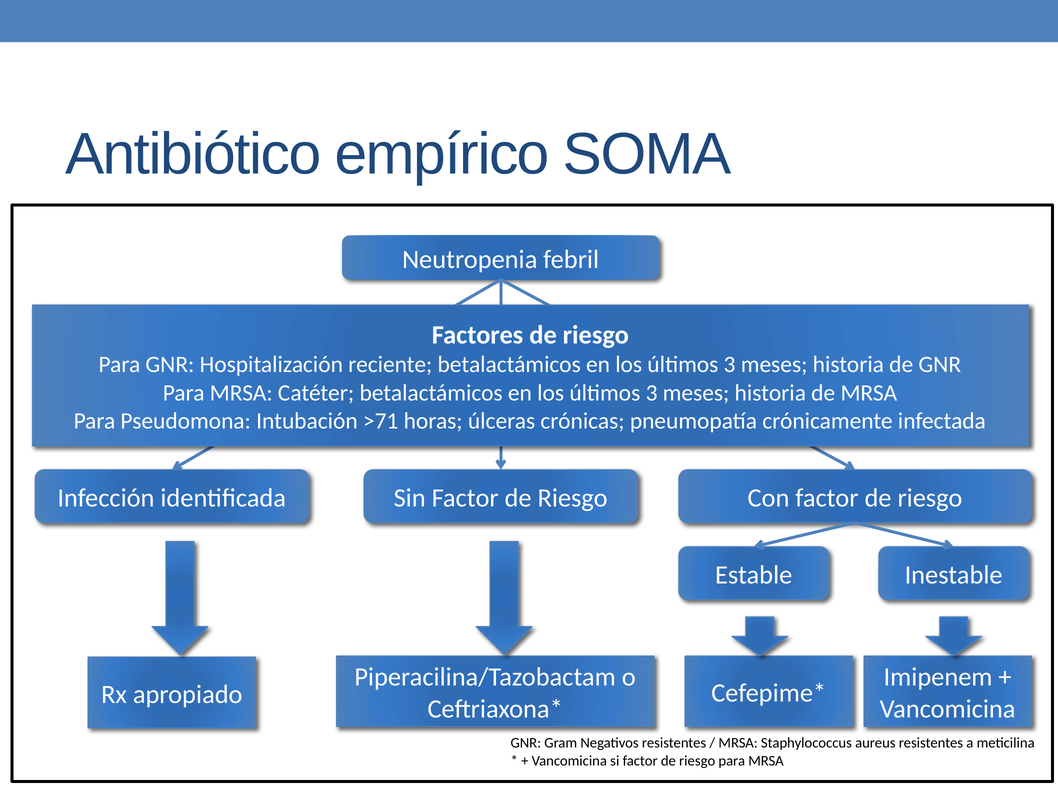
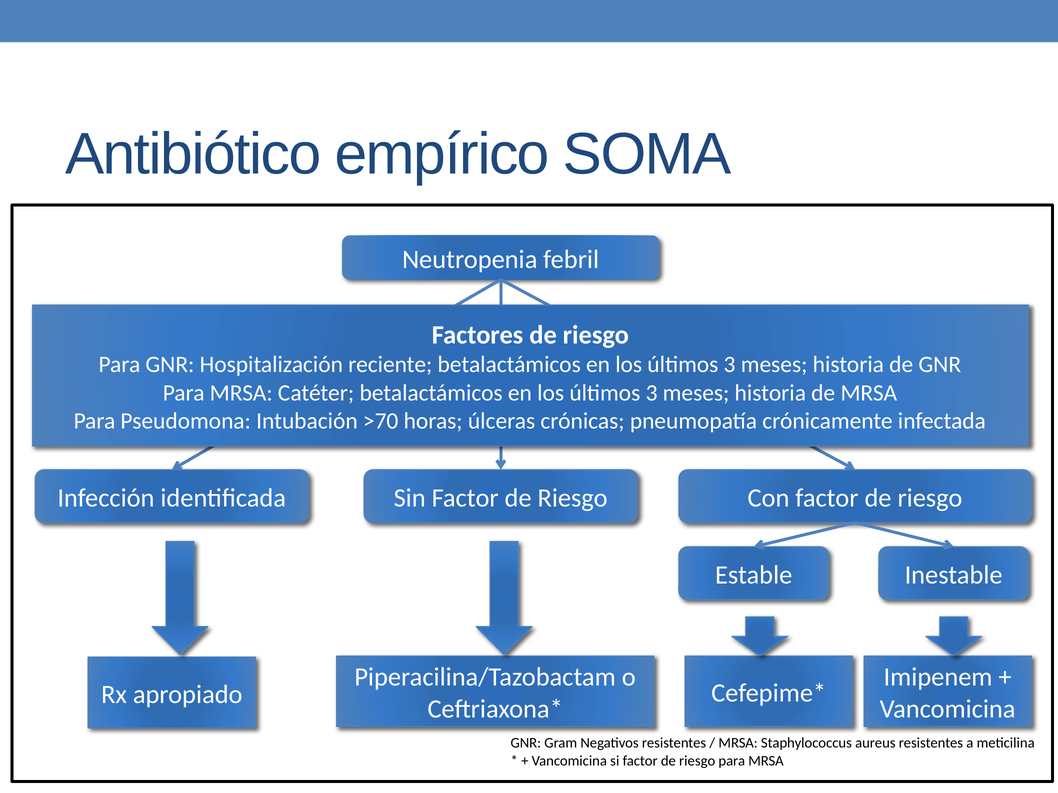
>71: >71 -> >70
